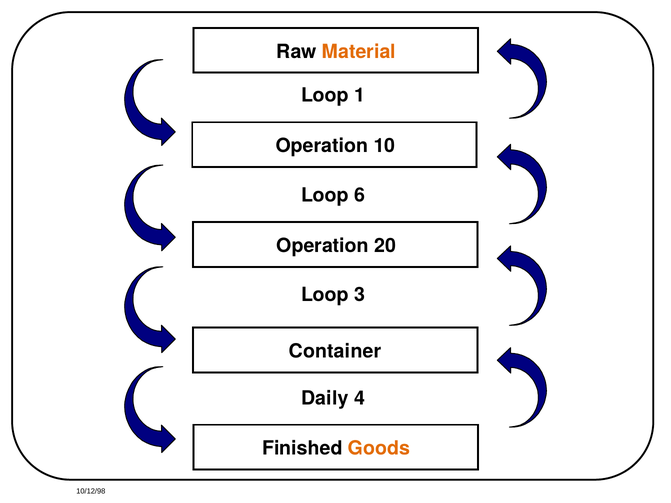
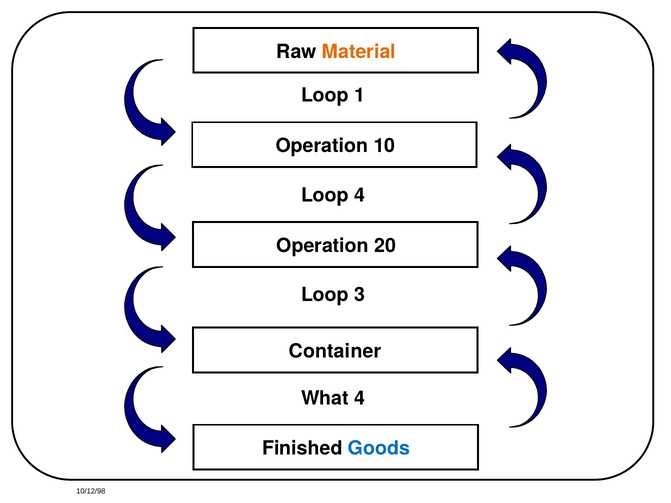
Loop 6: 6 -> 4
Daily: Daily -> What
Goods colour: orange -> blue
